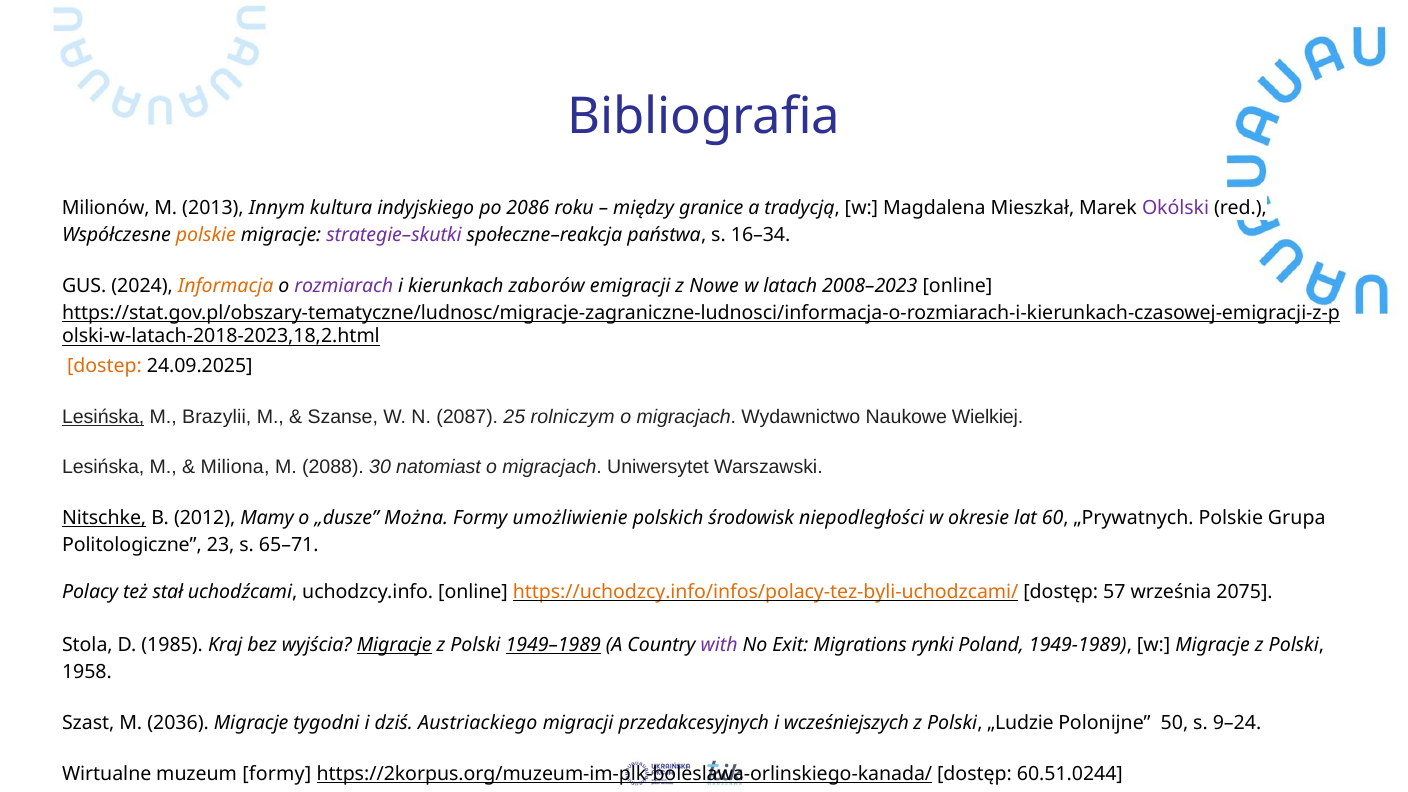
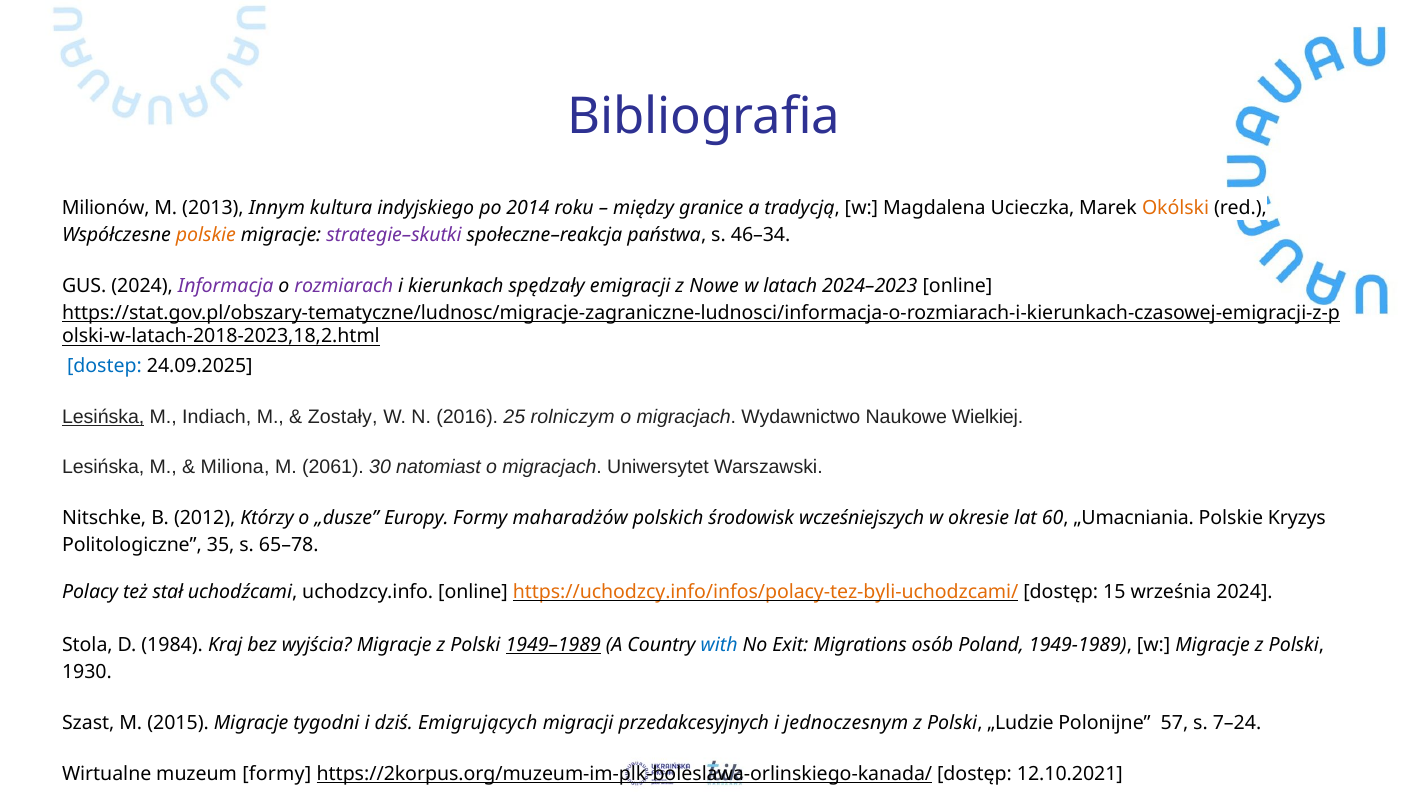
2086: 2086 -> 2014
Mieszkał: Mieszkał -> Ucieczka
Okólski colour: purple -> orange
16–34: 16–34 -> 46–34
Informacja colour: orange -> purple
zaborów: zaborów -> spędzały
2008–2023: 2008–2023 -> 2024–2023
dostep colour: orange -> blue
Brazylii: Brazylii -> Indiach
Szanse: Szanse -> Zostały
2087: 2087 -> 2016
2088: 2088 -> 2061
Nitschke underline: present -> none
Mamy: Mamy -> Którzy
Można: Można -> Europy
umożliwienie: umożliwienie -> maharadżów
niepodległości: niepodległości -> wcześniejszych
„Prywatnych: „Prywatnych -> „Umacniania
Grupa: Grupa -> Kryzys
23: 23 -> 35
65–71: 65–71 -> 65–78
57: 57 -> 15
września 2075: 2075 -> 2024
1985: 1985 -> 1984
Migracje at (394, 645) underline: present -> none
with colour: purple -> blue
rynki: rynki -> osób
1958: 1958 -> 1930
2036: 2036 -> 2015
Austriackiego: Austriackiego -> Emigrujących
wcześniejszych: wcześniejszych -> jednoczesnym
50: 50 -> 57
9–24: 9–24 -> 7–24
60.51.0244: 60.51.0244 -> 12.10.2021
